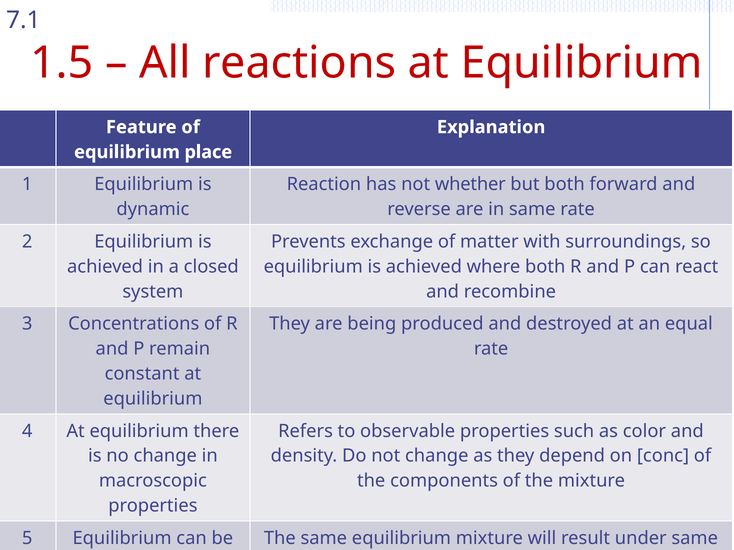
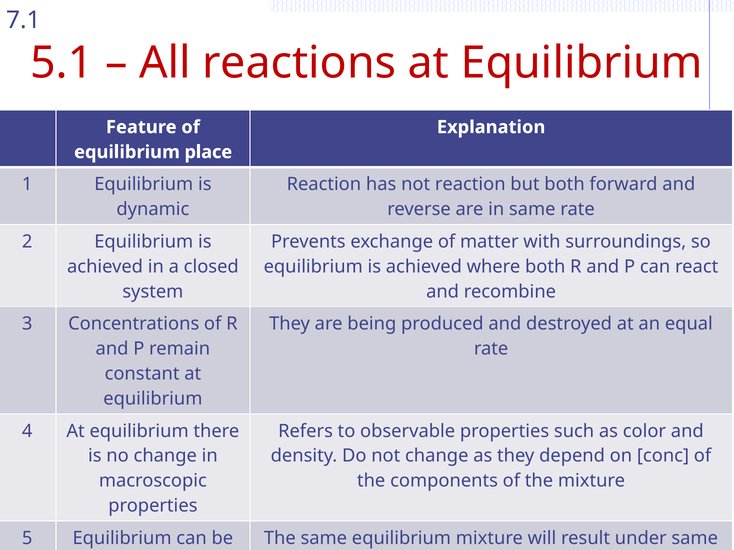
1.5: 1.5 -> 5.1
not whether: whether -> reaction
